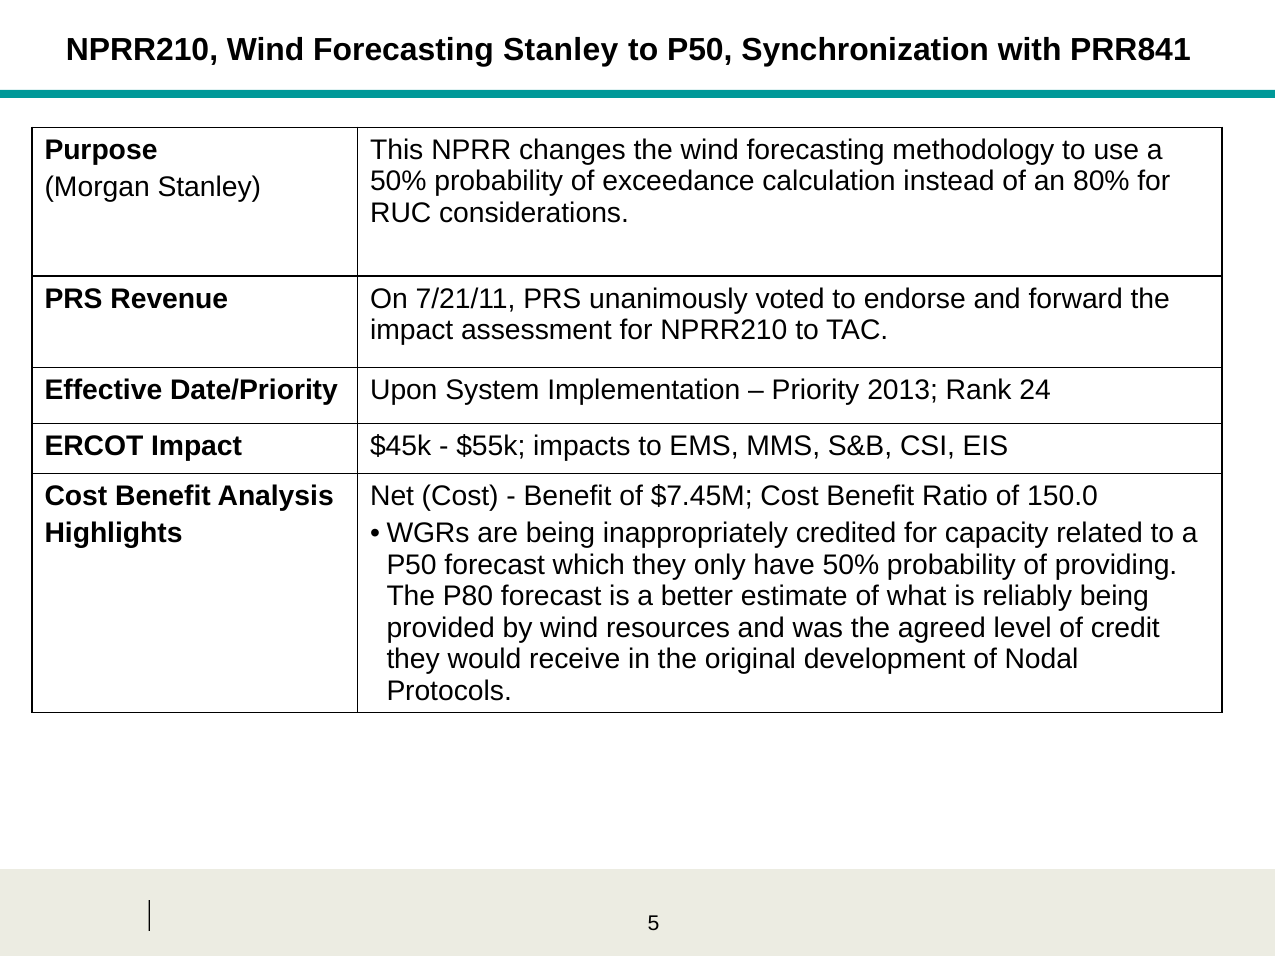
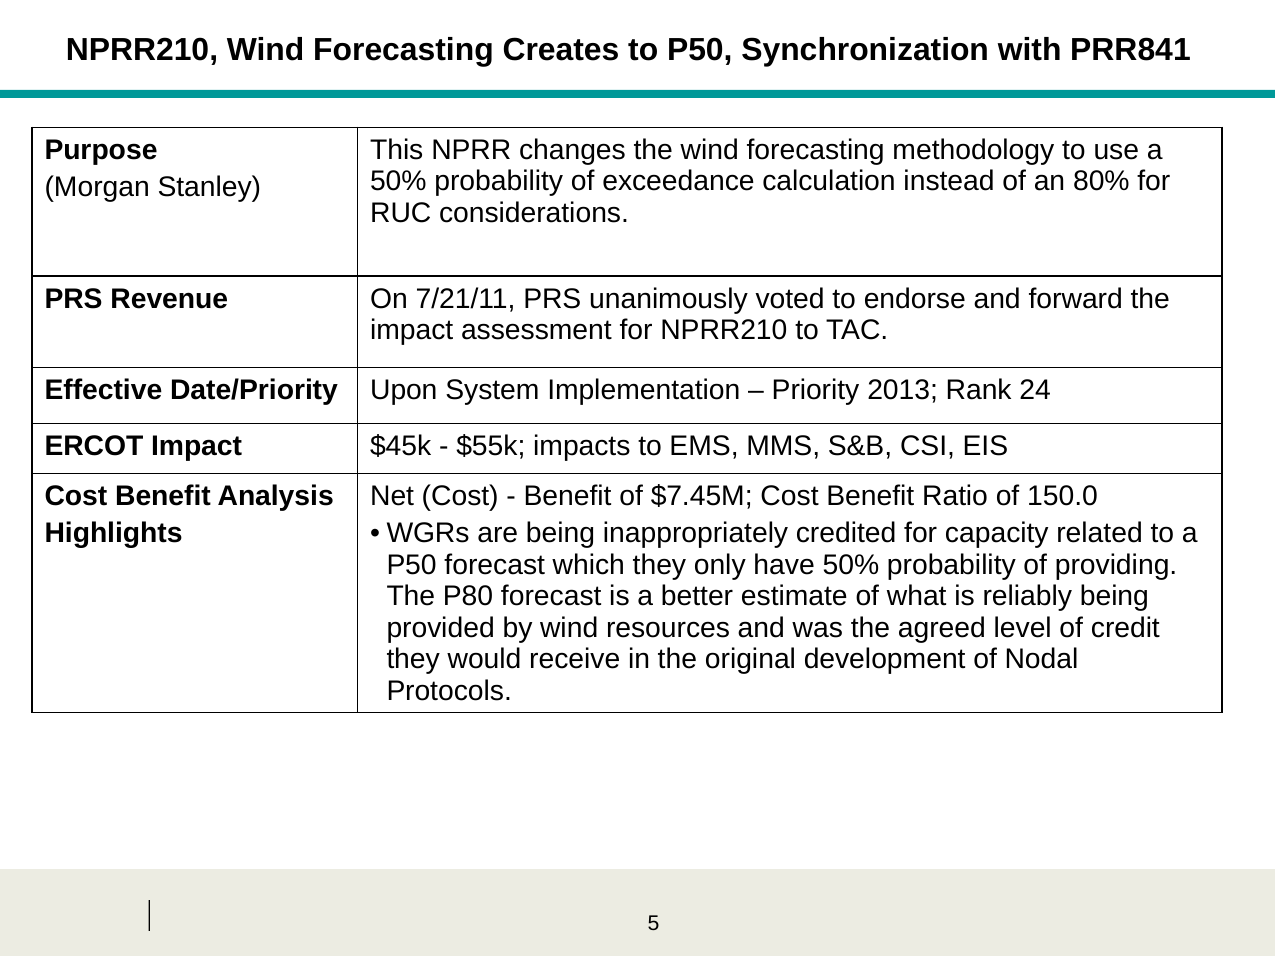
Forecasting Stanley: Stanley -> Creates
